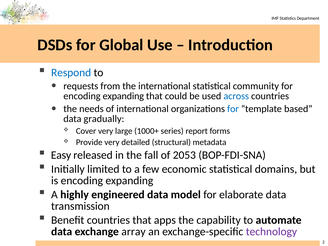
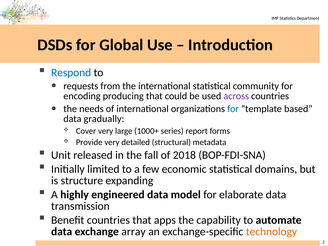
expanding at (123, 96): expanding -> producing
across colour: blue -> purple
Easy: Easy -> Unit
2053: 2053 -> 2018
is encoding: encoding -> structure
technology colour: purple -> orange
